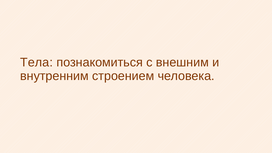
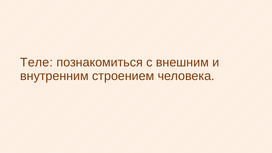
Тела: Тела -> Теле
